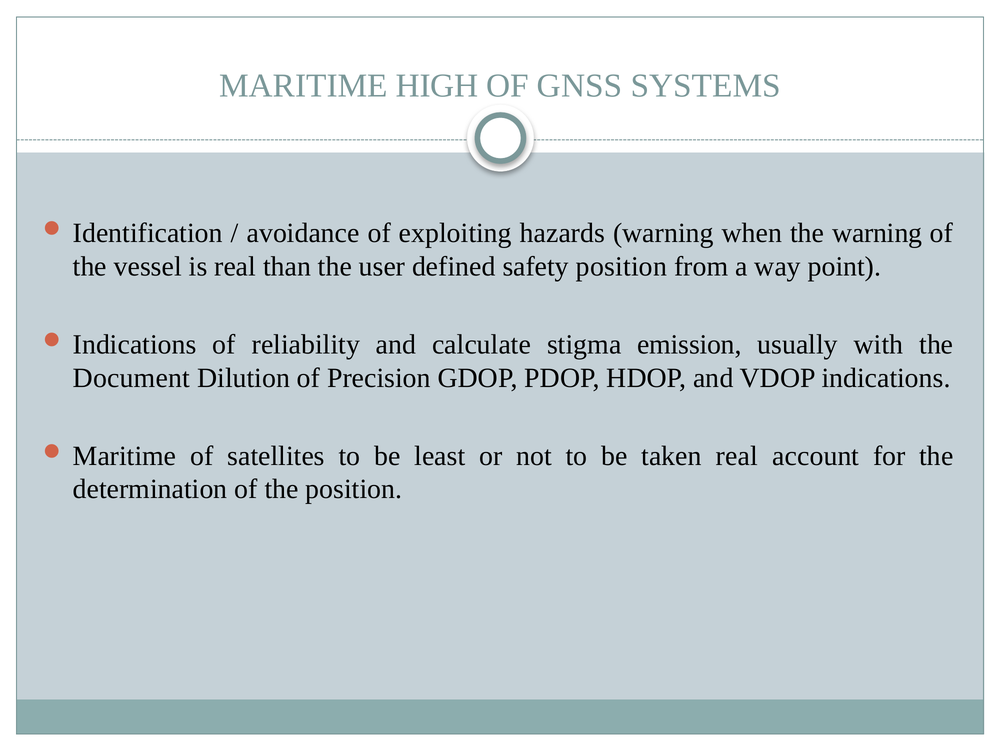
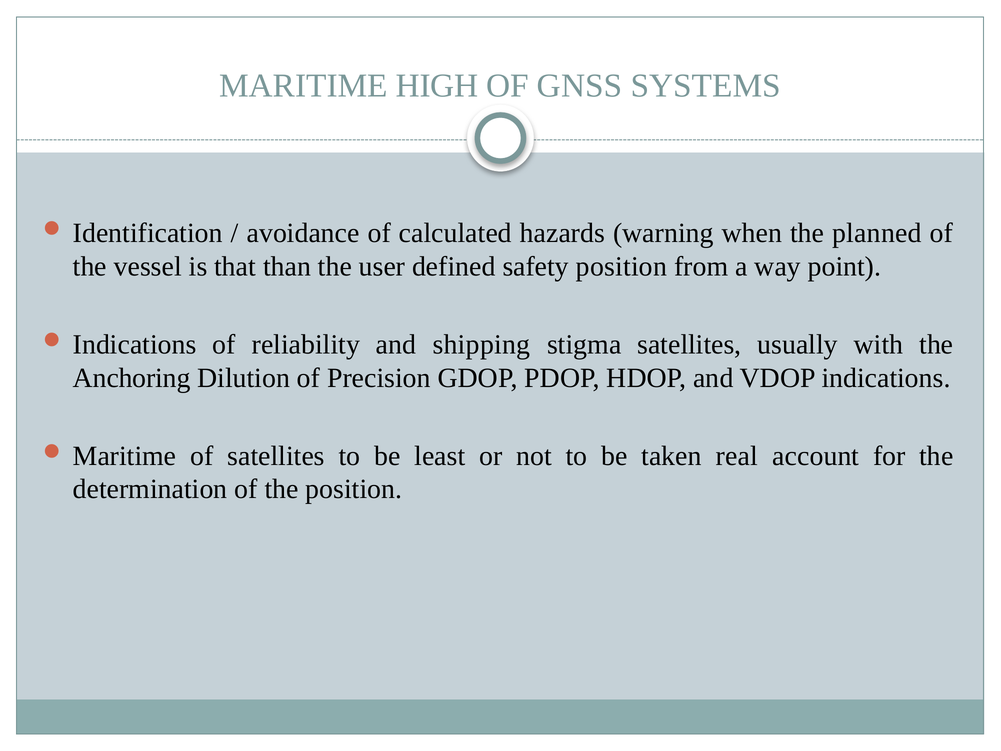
exploiting: exploiting -> calculated
the warning: warning -> planned
is real: real -> that
calculate: calculate -> shipping
stigma emission: emission -> satellites
Document: Document -> Anchoring
